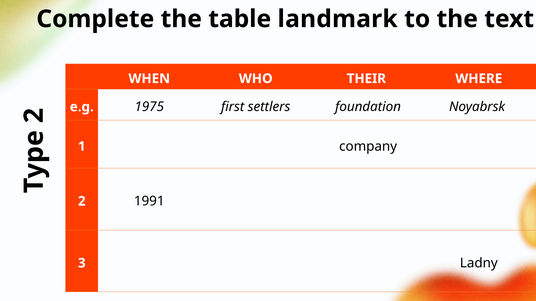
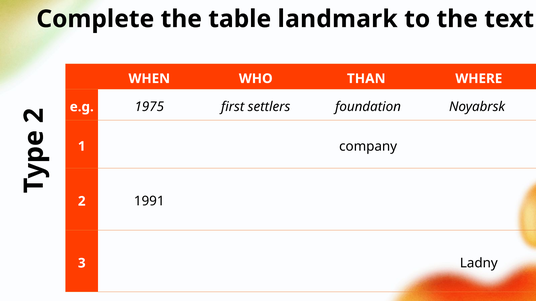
THEIR: THEIR -> THAN
